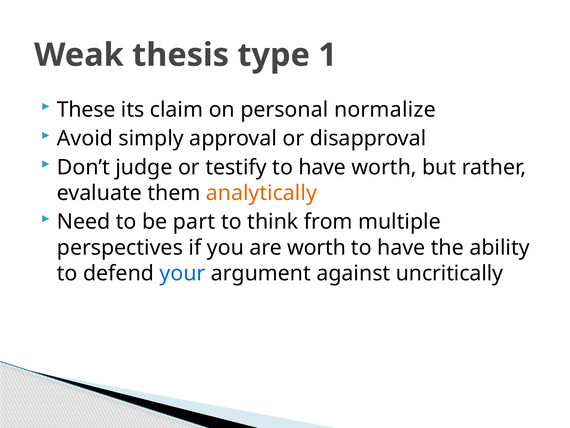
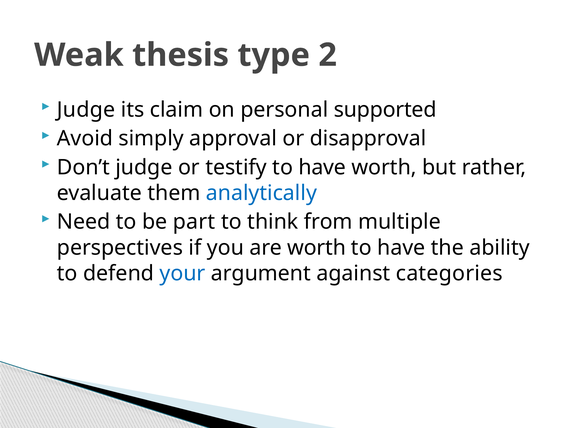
1: 1 -> 2
These at (86, 109): These -> Judge
normalize: normalize -> supported
analytically colour: orange -> blue
uncritically: uncritically -> categories
